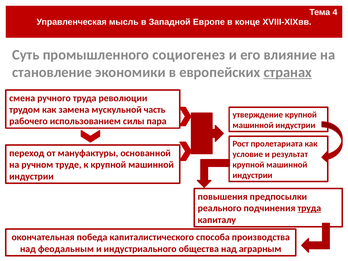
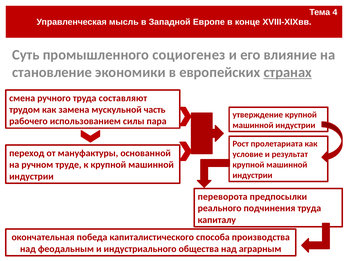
революции: революции -> составляют
повышения: повышения -> переворота
труда at (309, 208) underline: present -> none
